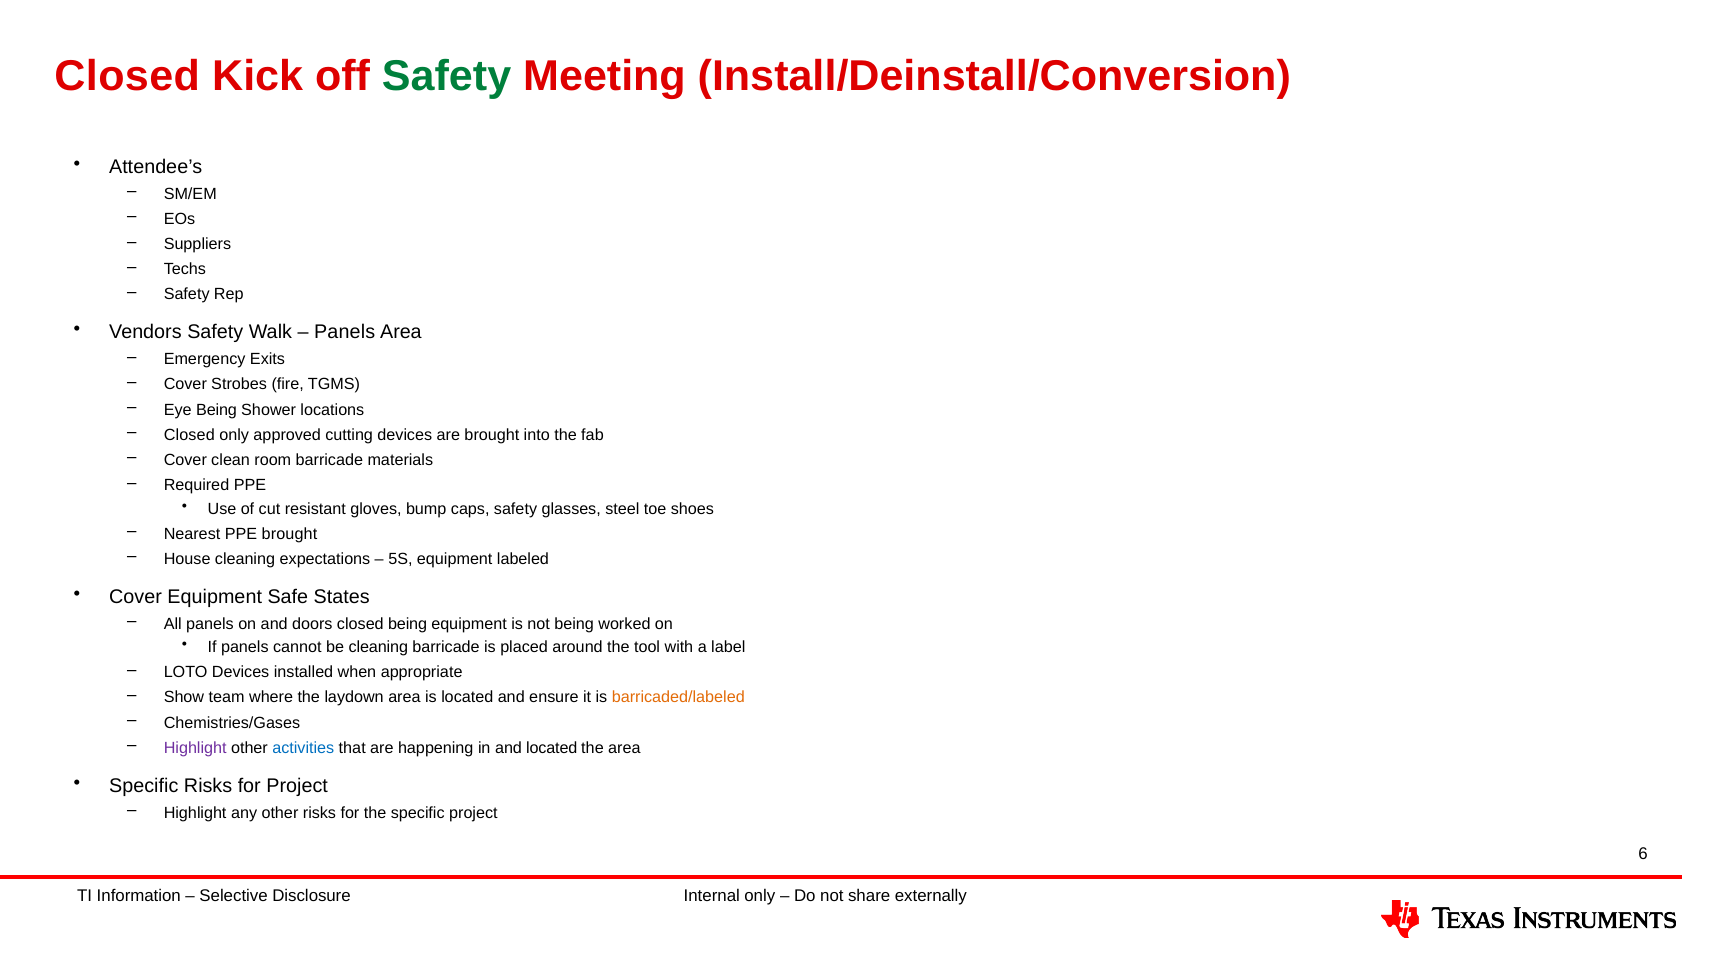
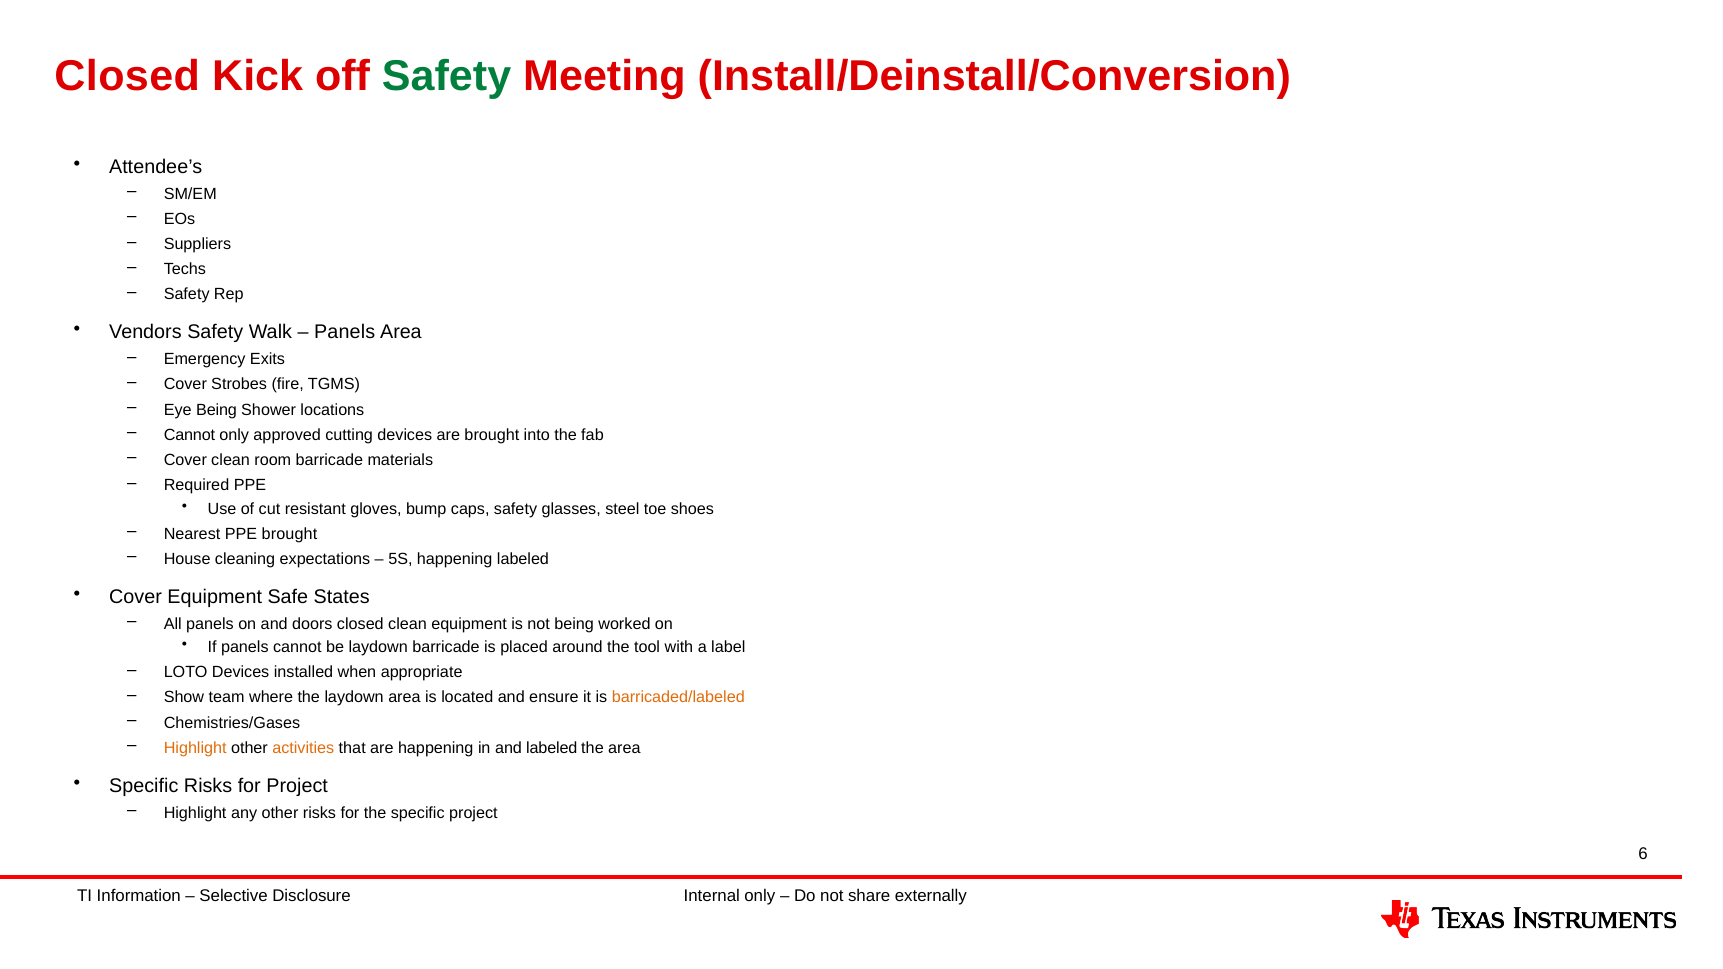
Closed at (189, 435): Closed -> Cannot
5S equipment: equipment -> happening
closed being: being -> clean
be cleaning: cleaning -> laydown
Highlight at (195, 748) colour: purple -> orange
activities colour: blue -> orange
and located: located -> labeled
